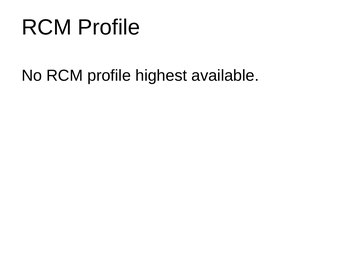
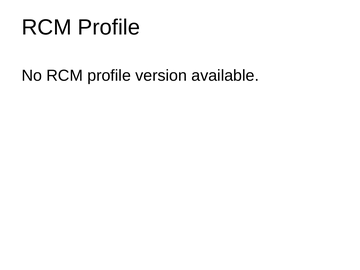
highest: highest -> version
